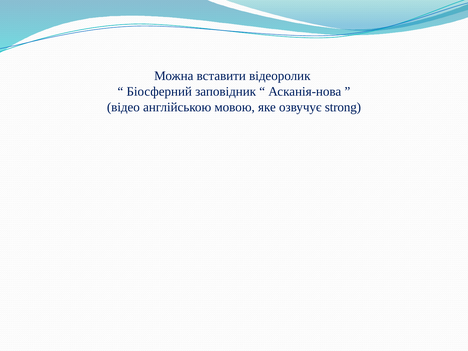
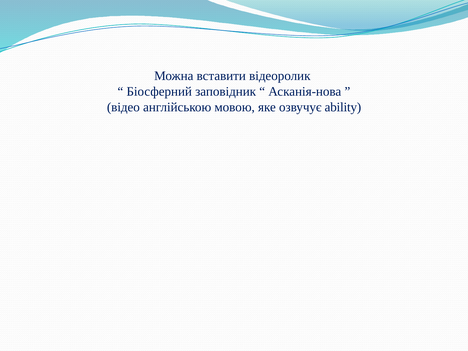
strong: strong -> ability
